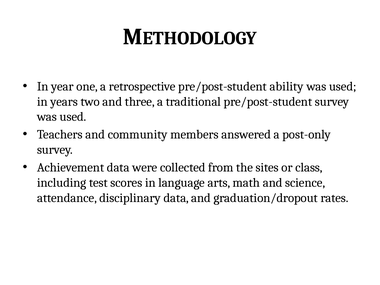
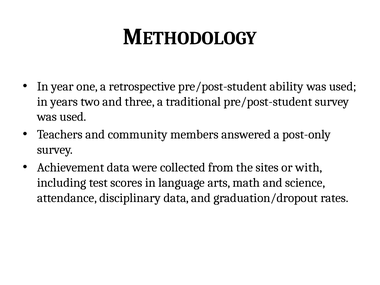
class: class -> with
